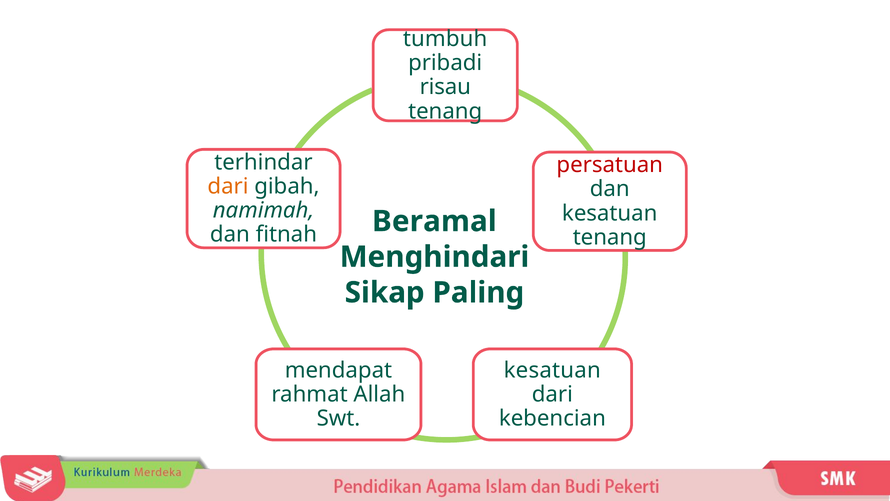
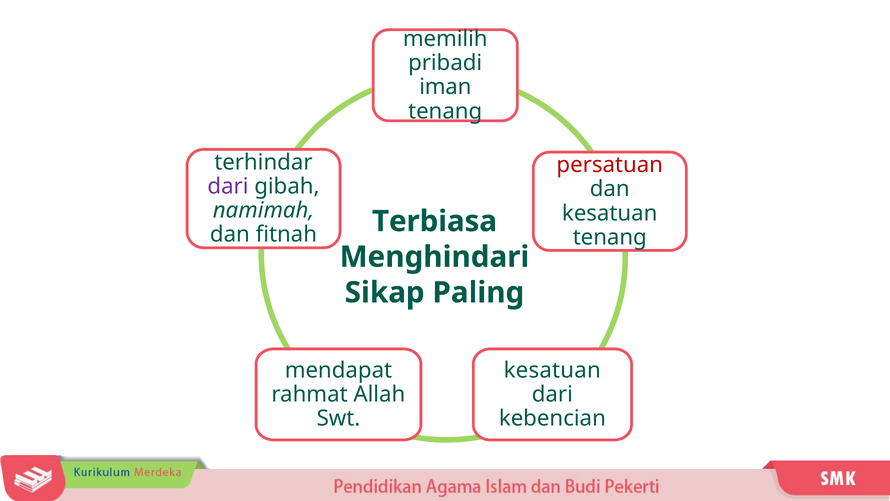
tumbuh: tumbuh -> memilih
risau: risau -> iman
dari at (228, 186) colour: orange -> purple
Beramal: Beramal -> Terbiasa
